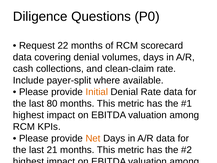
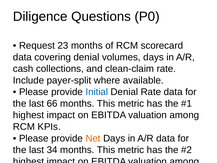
22: 22 -> 23
Initial colour: orange -> blue
80: 80 -> 66
21: 21 -> 34
